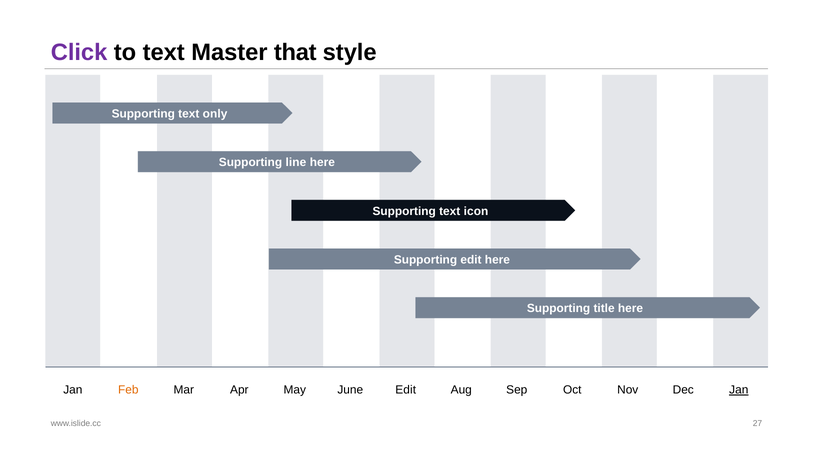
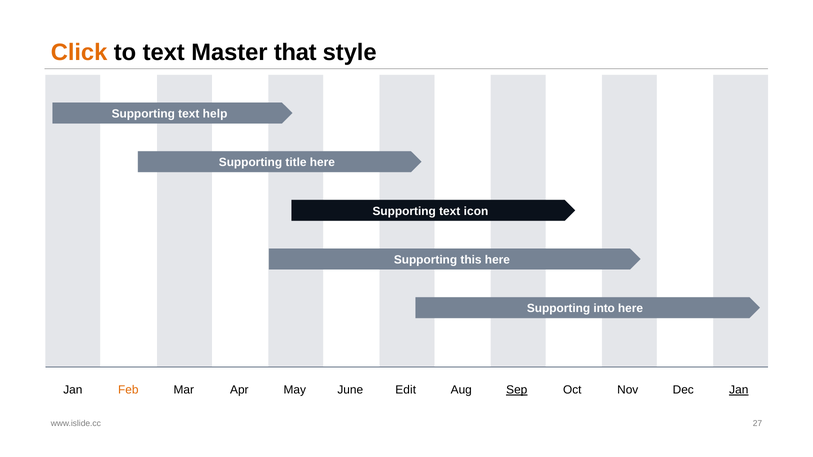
Click colour: purple -> orange
only: only -> help
line: line -> title
Supporting edit: edit -> this
title: title -> into
Sep underline: none -> present
